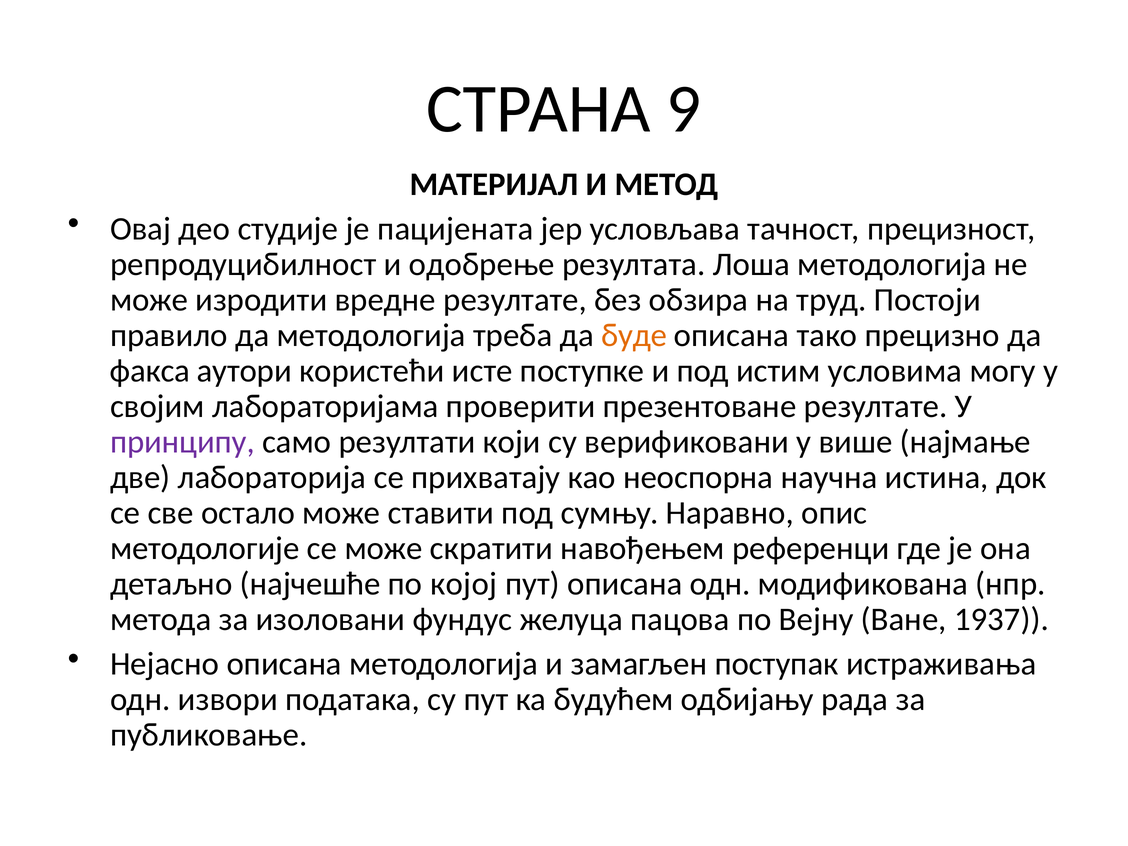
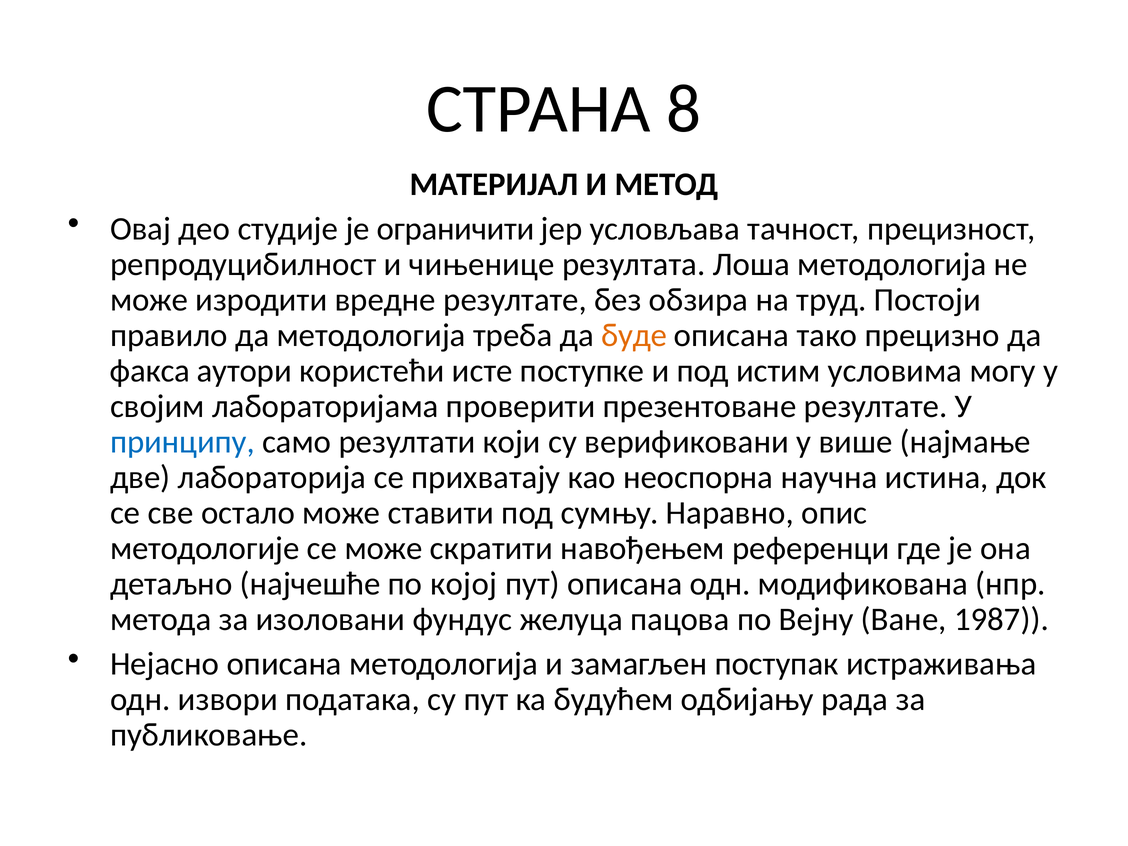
9: 9 -> 8
пацијената: пацијената -> ограничити
одобрење: одобрење -> чињенице
принципу colour: purple -> blue
1937: 1937 -> 1987
